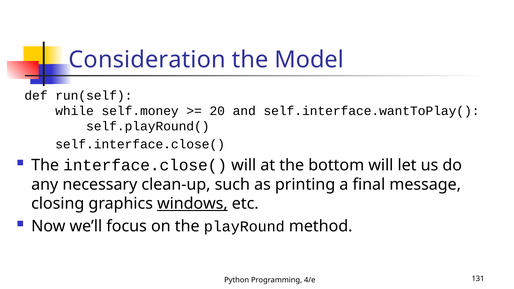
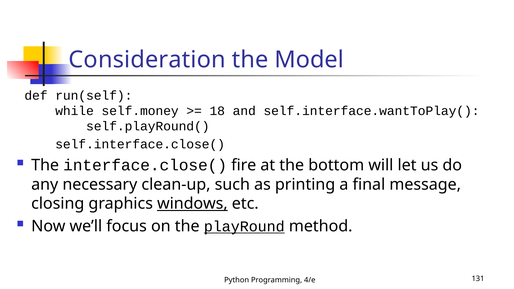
20: 20 -> 18
interface.close( will: will -> fire
playRound underline: none -> present
